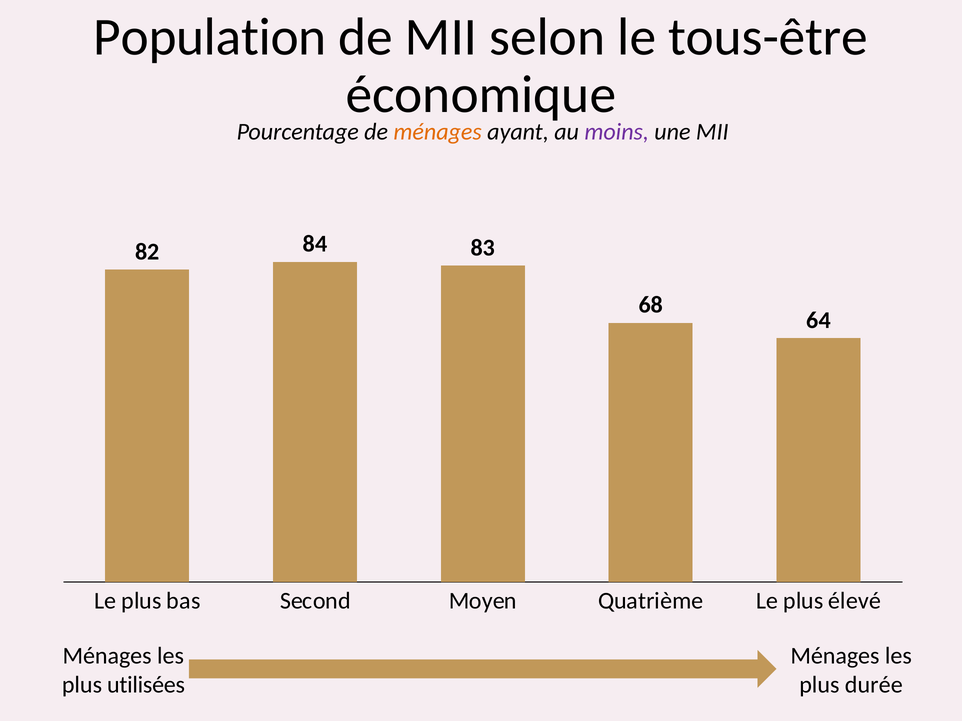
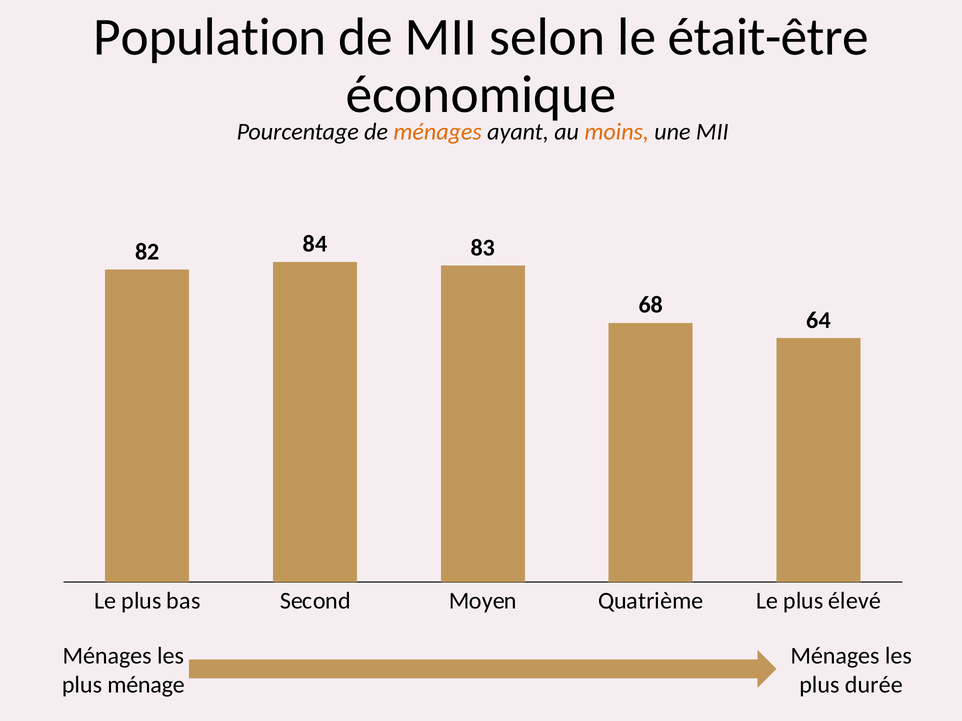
tous-être: tous-être -> était-être
moins colour: purple -> orange
utilisées: utilisées -> ménage
